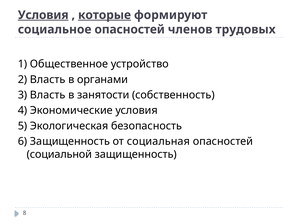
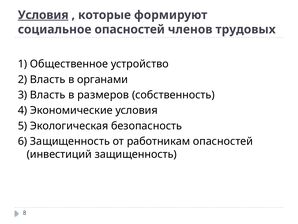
которые underline: present -> none
занятости: занятости -> размеров
социальная: социальная -> работникам
социальной: социальной -> инвестиций
